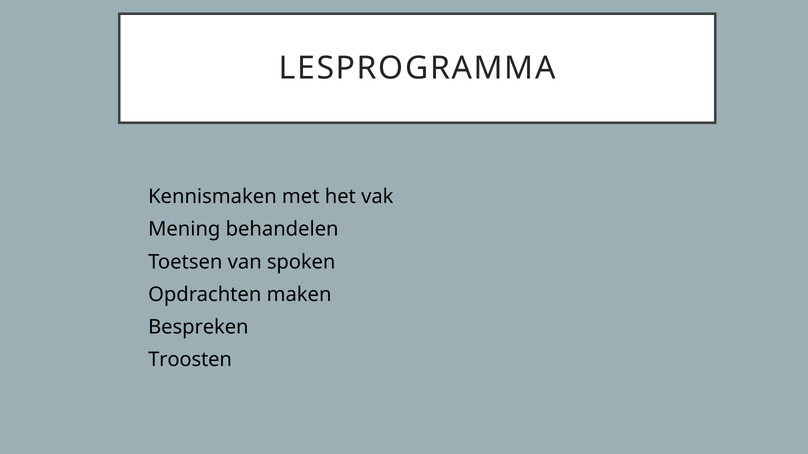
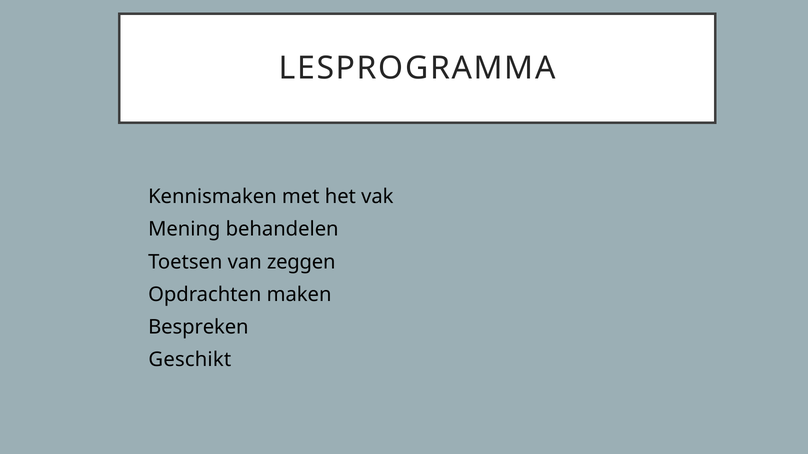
spoken: spoken -> zeggen
Troosten: Troosten -> Geschikt
